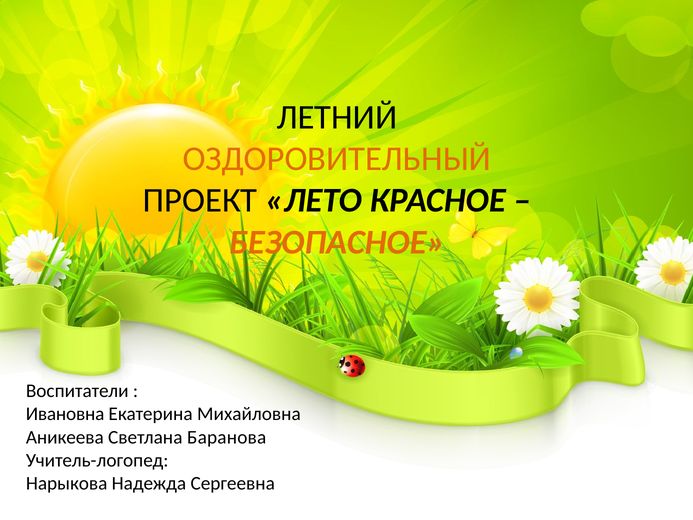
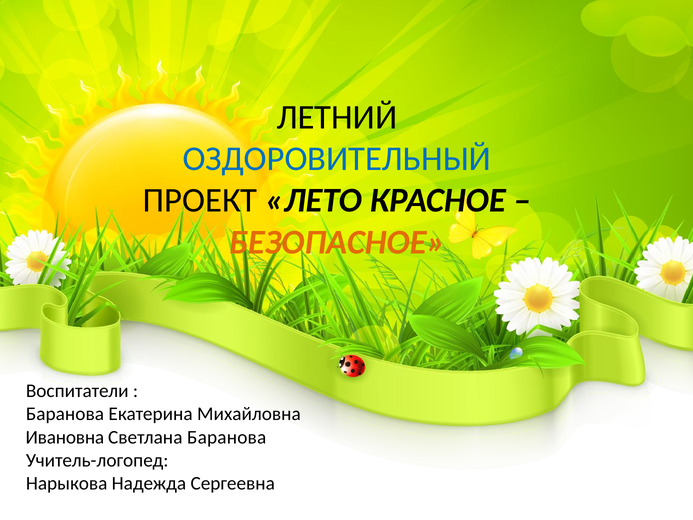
ОЗДОРОВИТЕЛЬНЫЙ colour: orange -> blue
Ивановна at (65, 414): Ивановна -> Баранова
Аникеева: Аникеева -> Ивановна
